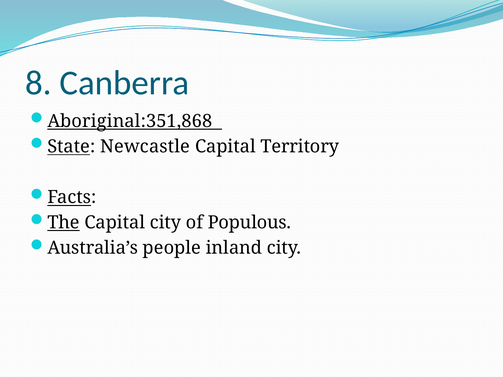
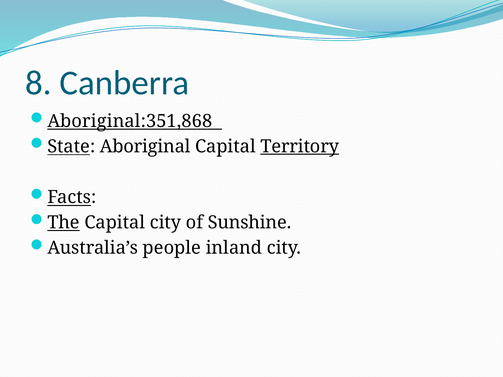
Newcastle: Newcastle -> Aboriginal
Territory underline: none -> present
Populous: Populous -> Sunshine
